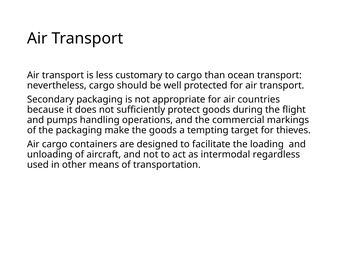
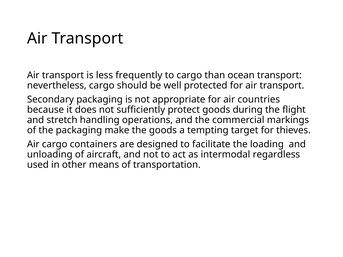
customary: customary -> frequently
pumps: pumps -> stretch
